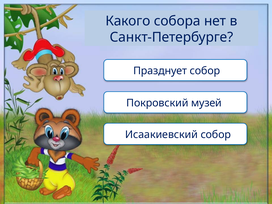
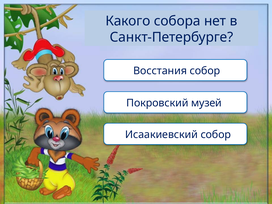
Празднует: Празднует -> Восстания
